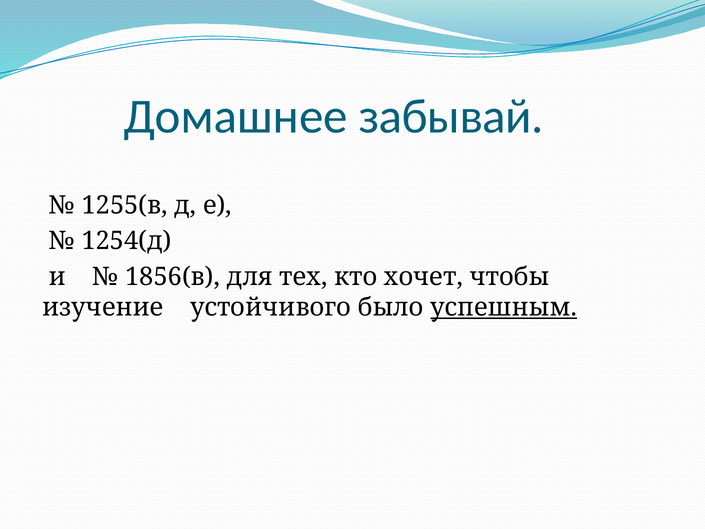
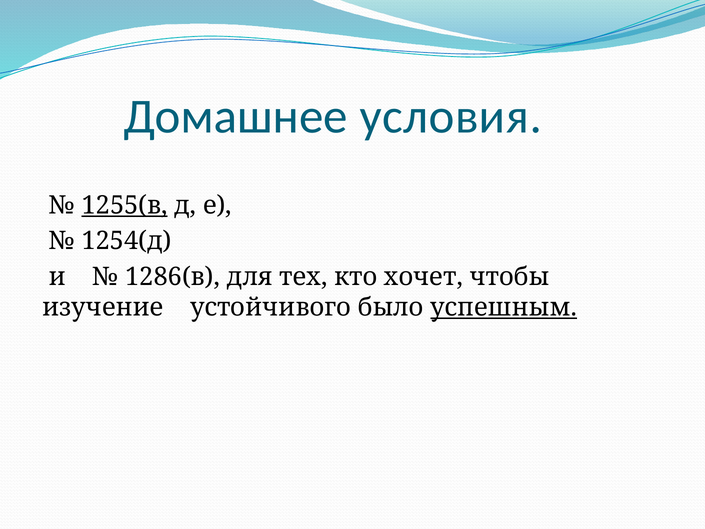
забывай: забывай -> условия
1255(в underline: none -> present
1856(в: 1856(в -> 1286(в
